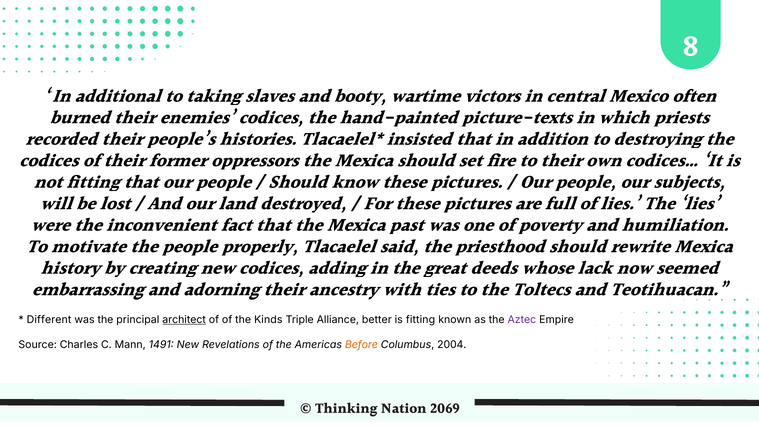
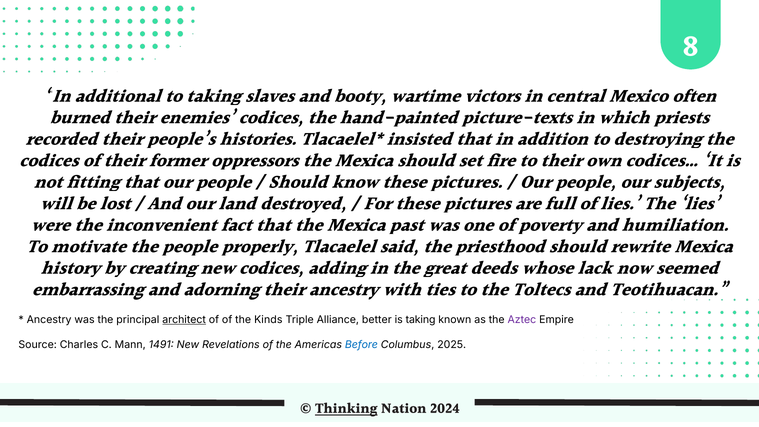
Different at (49, 320): Different -> Ancestry
is fitting: fitting -> taking
Before colour: orange -> blue
2004: 2004 -> 2025
Thinking underline: none -> present
2069: 2069 -> 2024
